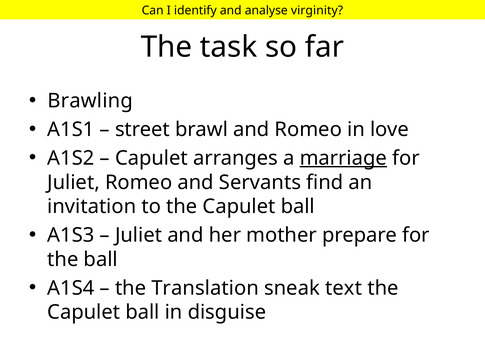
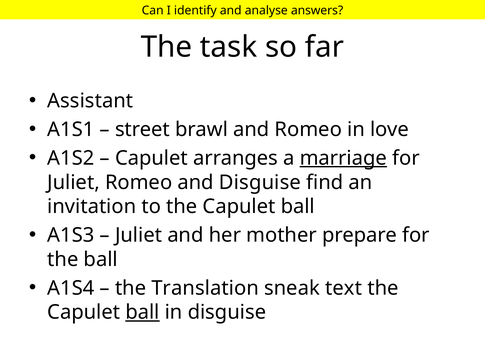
virginity: virginity -> answers
Brawling: Brawling -> Assistant
and Servants: Servants -> Disguise
ball at (142, 312) underline: none -> present
